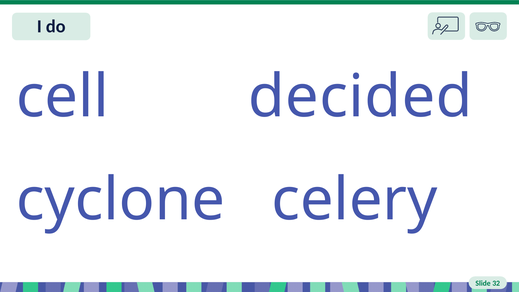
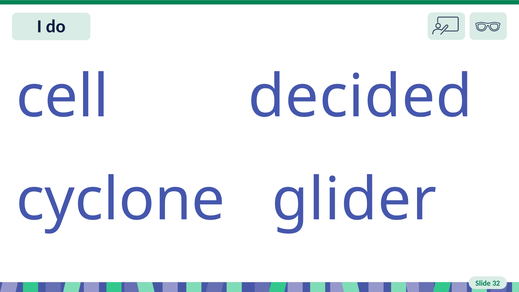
celery: celery -> glider
